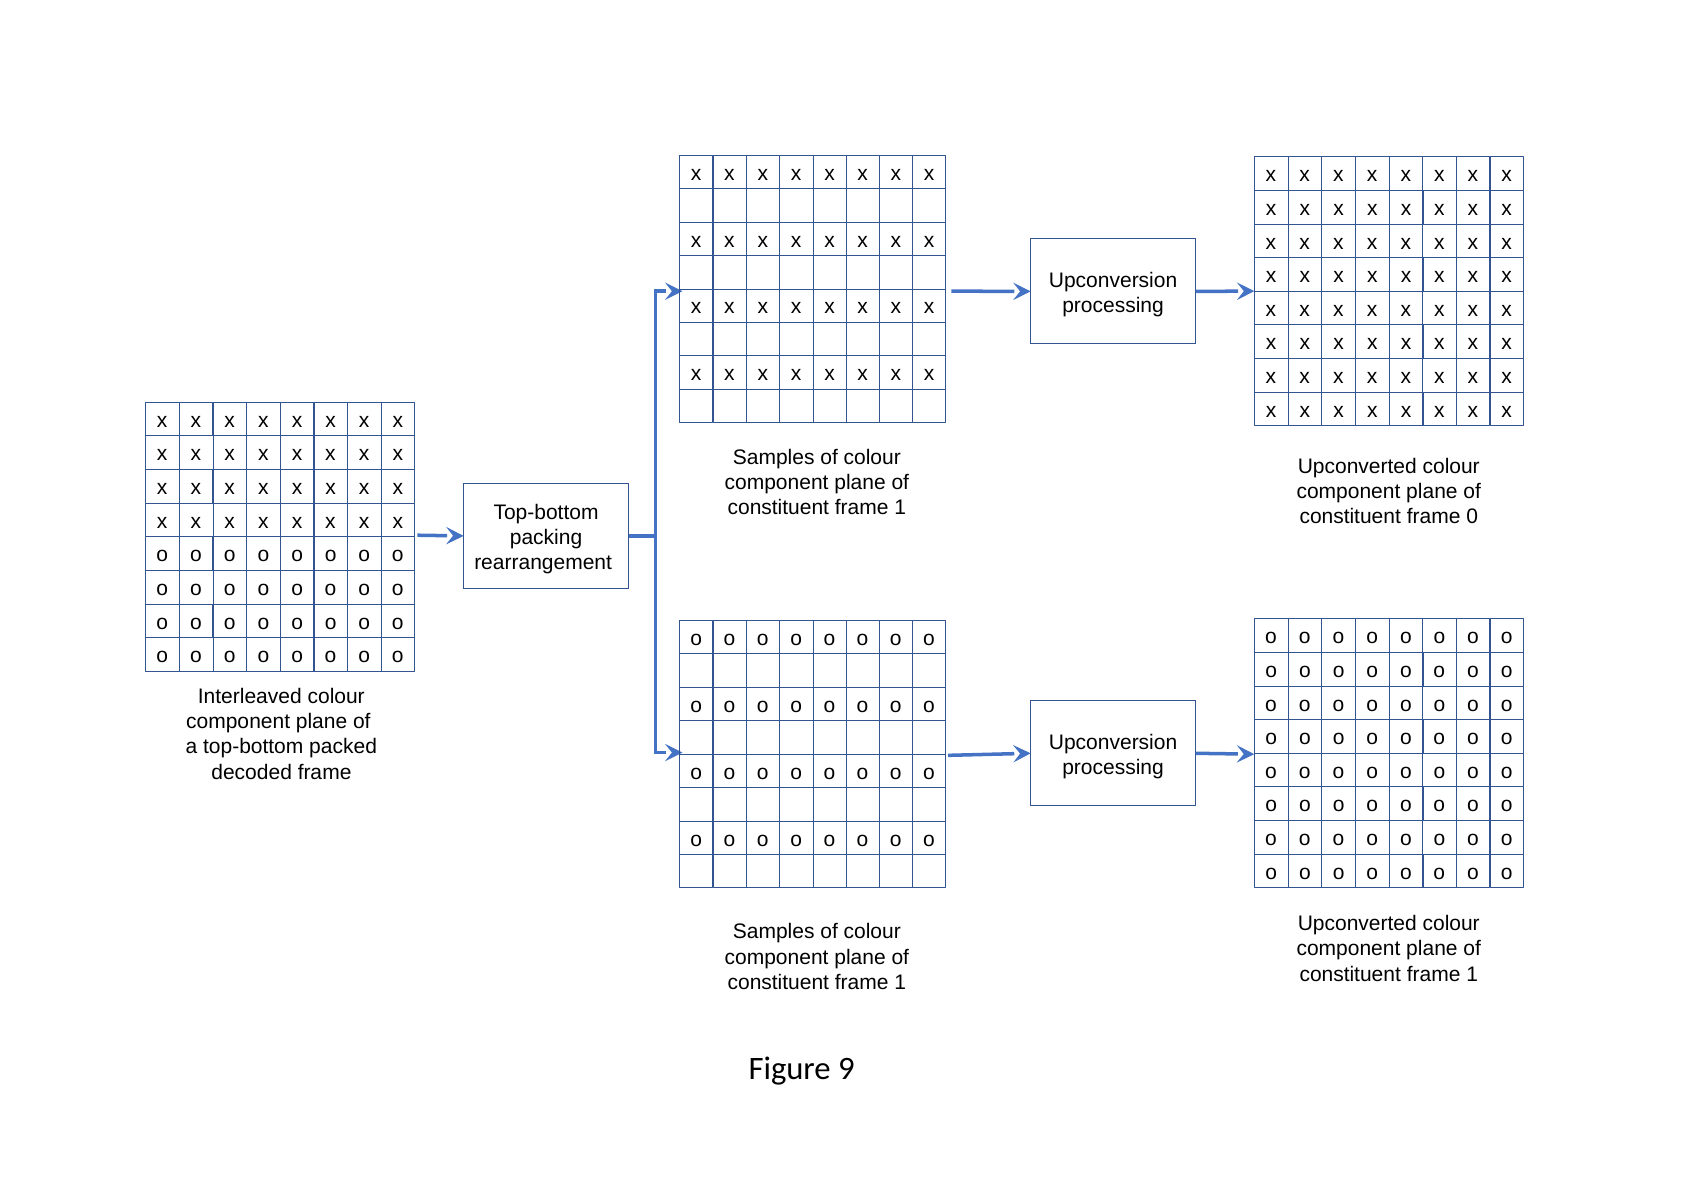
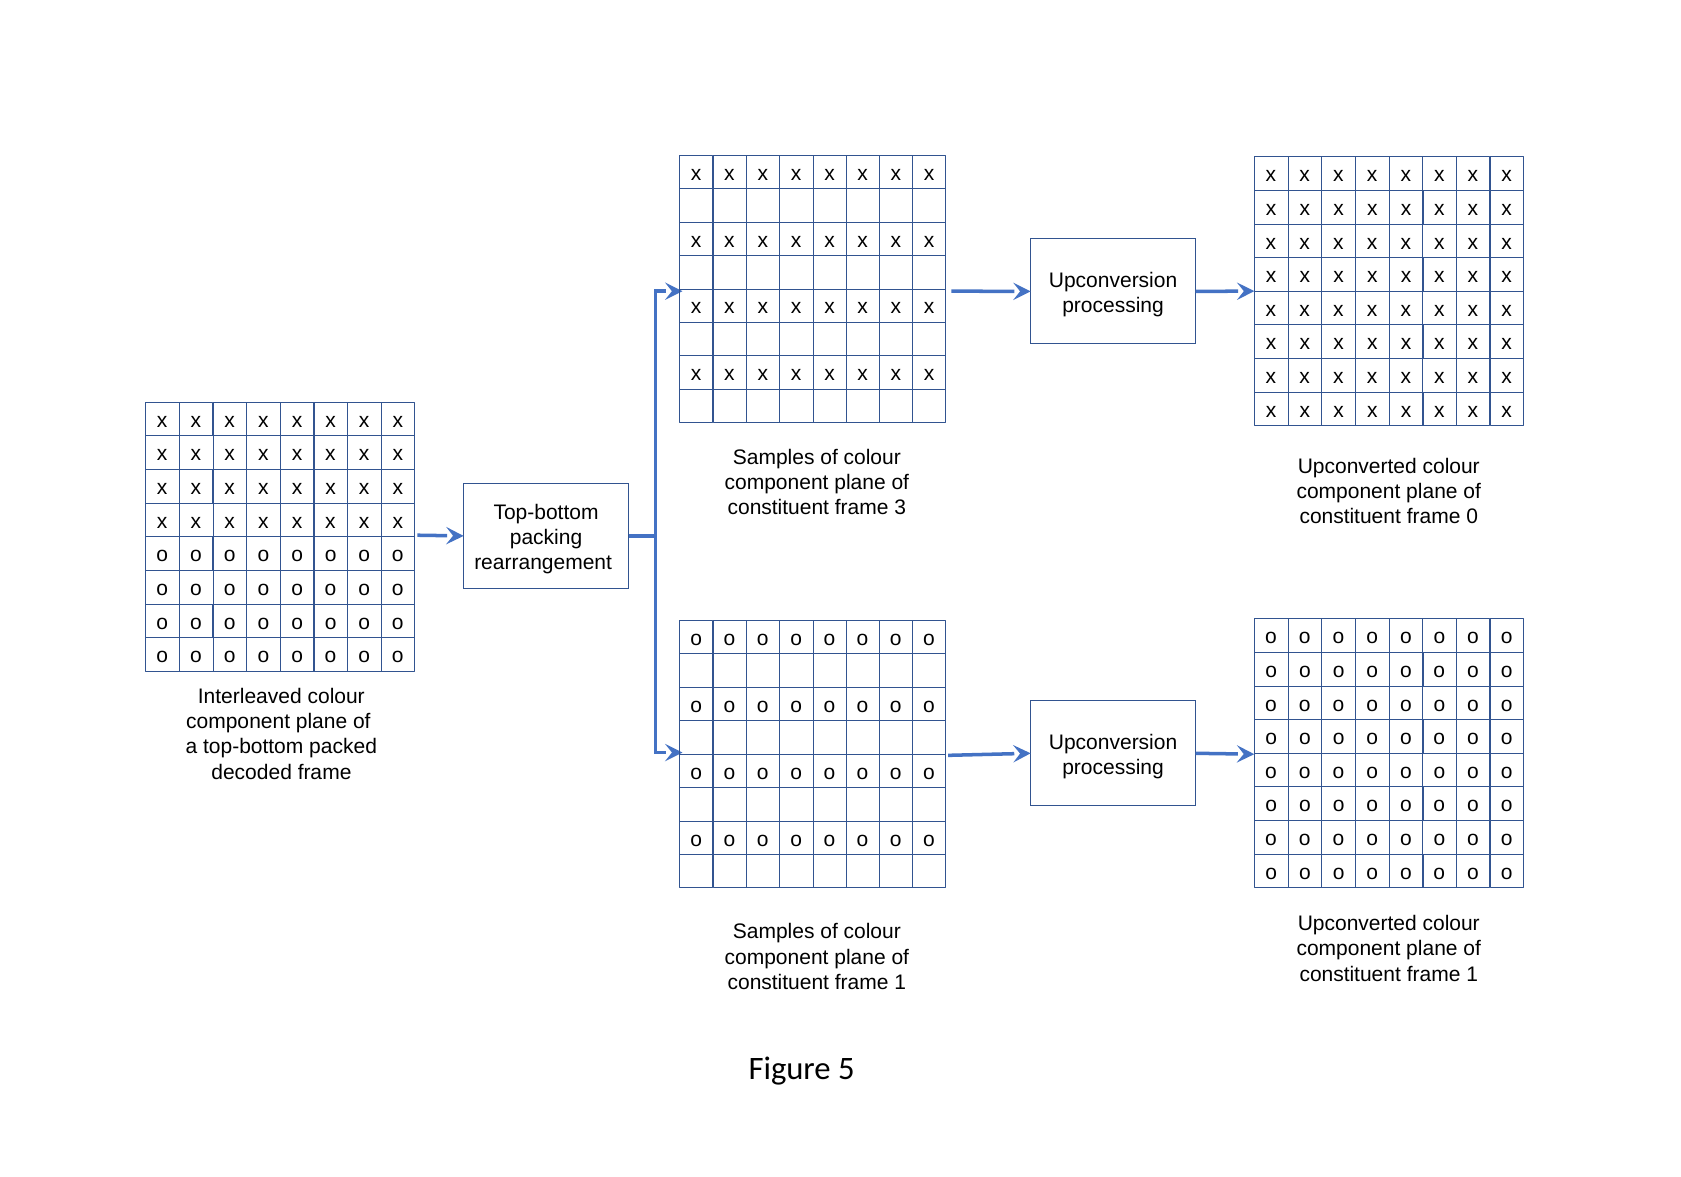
1 at (900, 508): 1 -> 3
9: 9 -> 5
